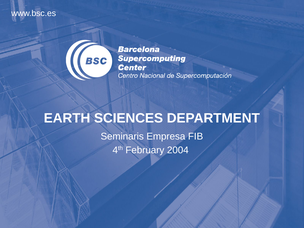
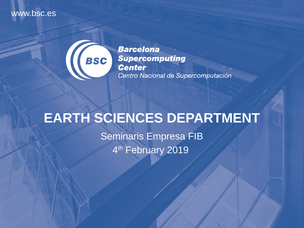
2004: 2004 -> 2019
